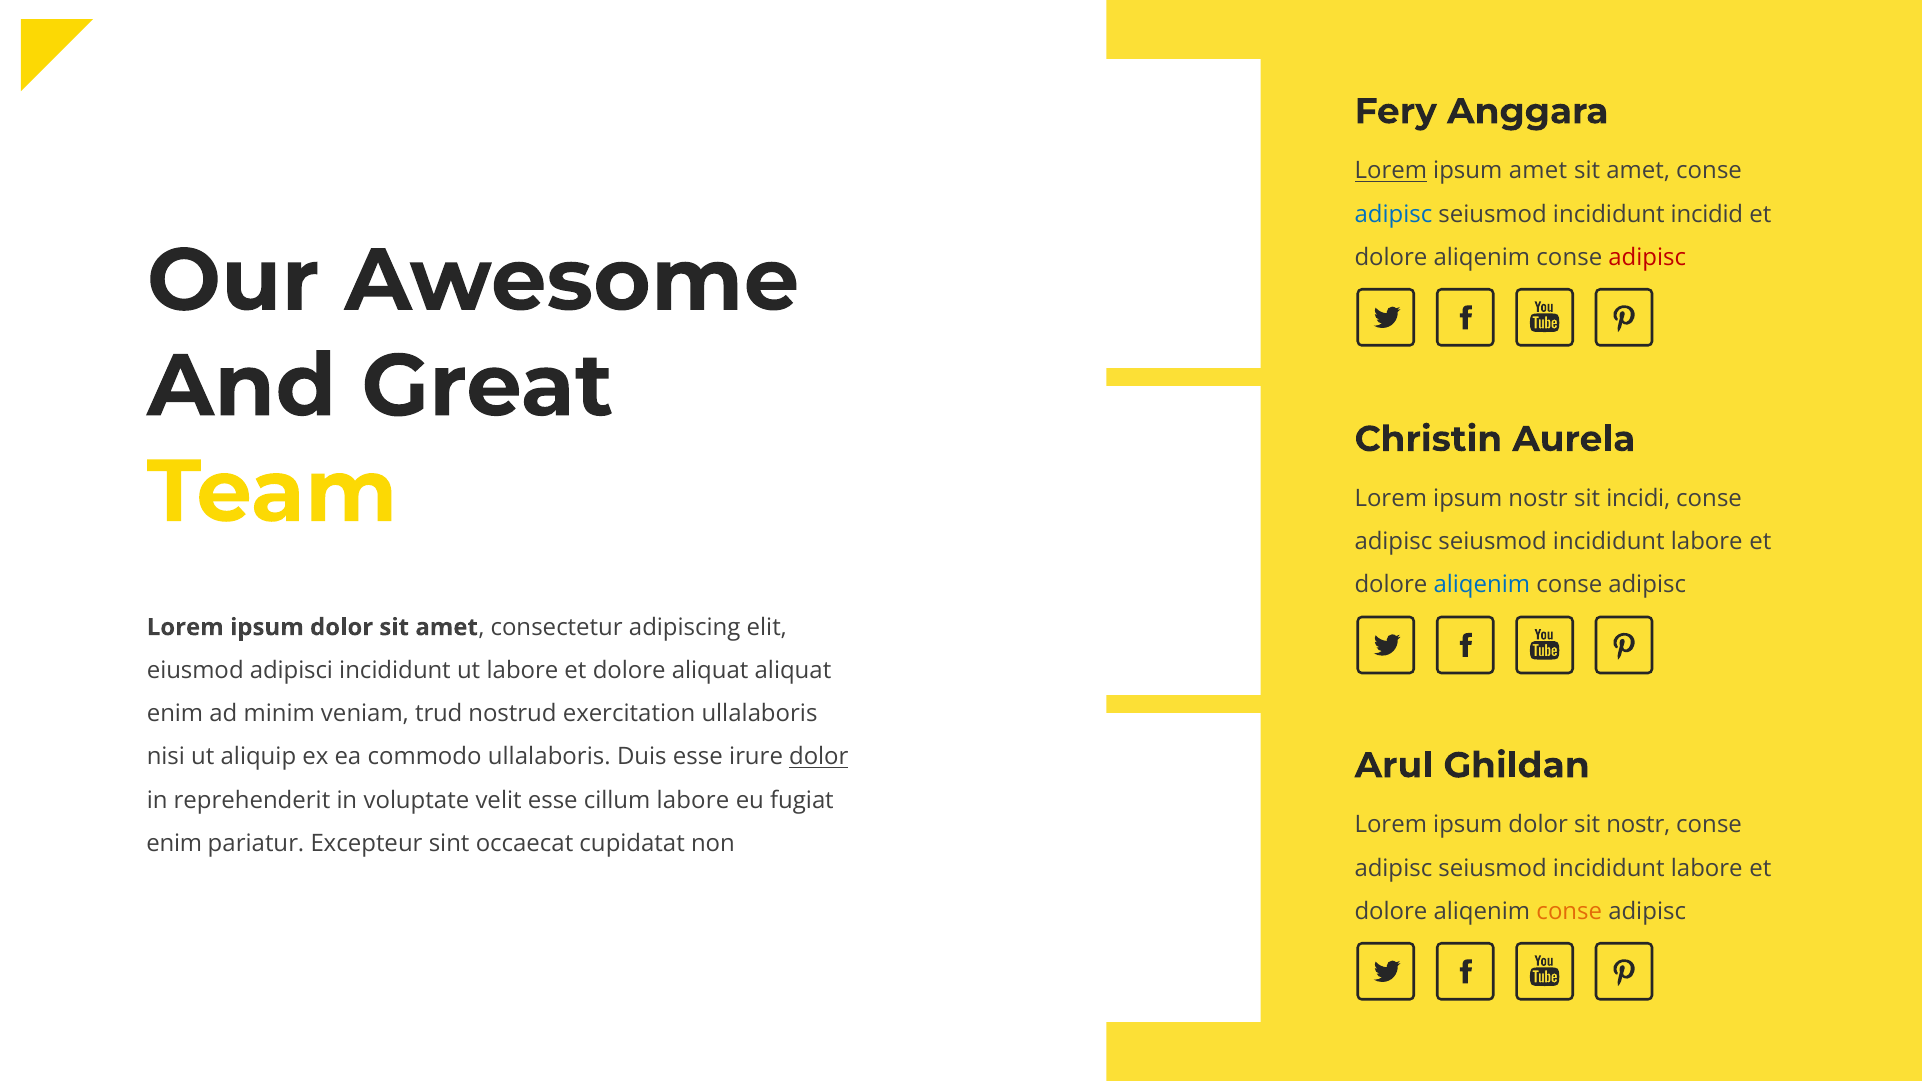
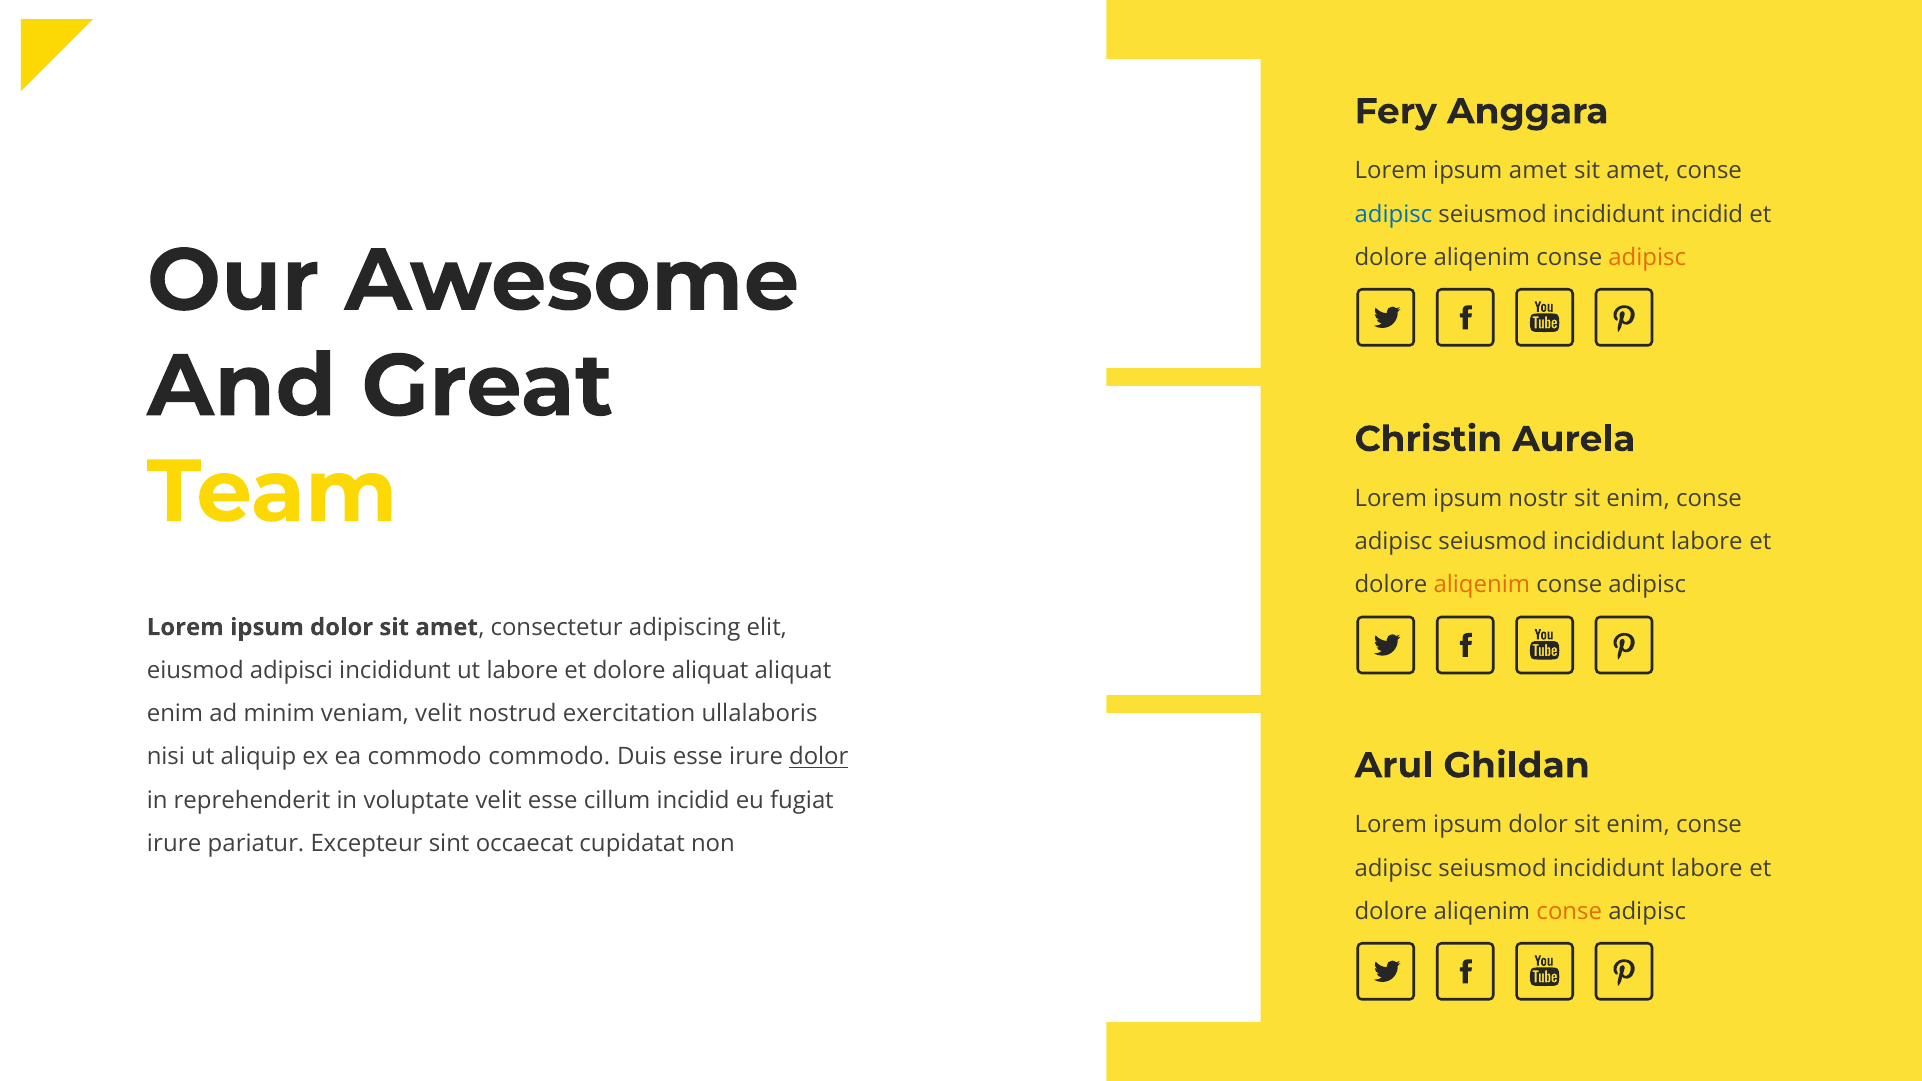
Lorem at (1391, 171) underline: present -> none
adipisc at (1647, 257) colour: red -> orange
incidi at (1638, 499): incidi -> enim
aliqenim at (1482, 585) colour: blue -> orange
veniam trud: trud -> velit
commodo ullalaboris: ullalaboris -> commodo
cillum labore: labore -> incidid
dolor sit nostr: nostr -> enim
enim at (174, 844): enim -> irure
